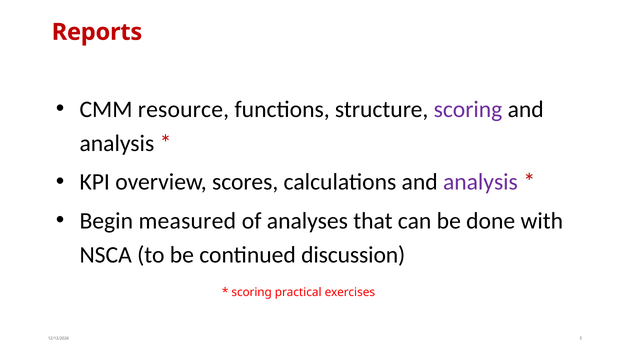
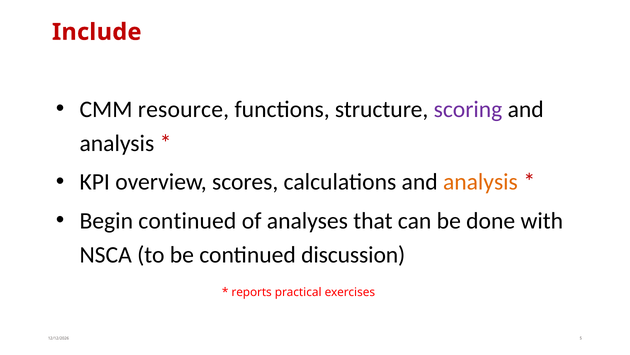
Reports: Reports -> Include
analysis at (480, 182) colour: purple -> orange
Begin measured: measured -> continued
scoring at (252, 292): scoring -> reports
